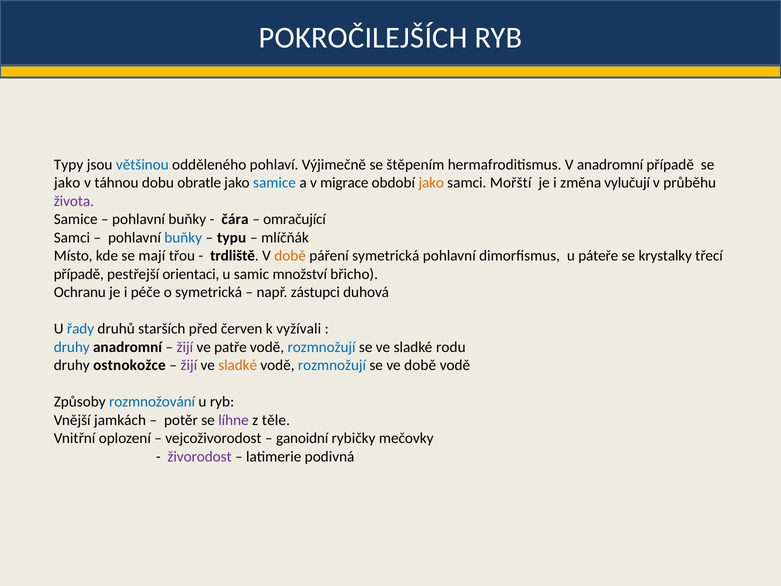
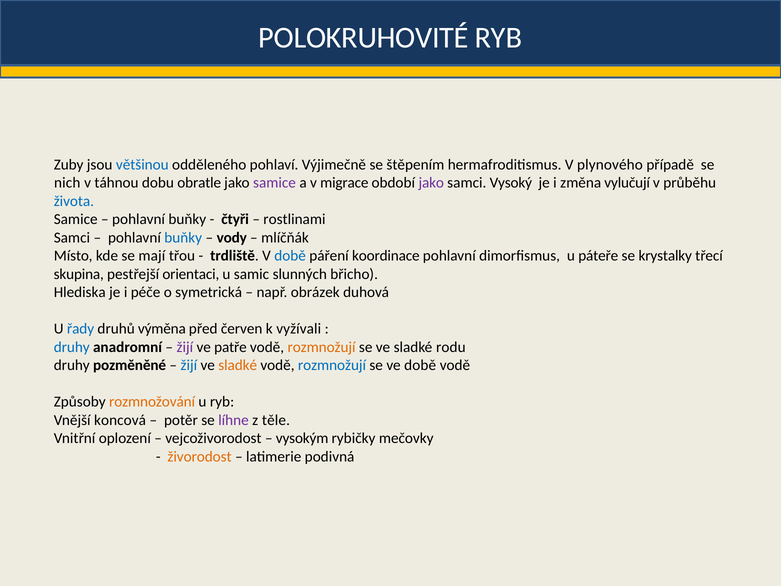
POKROČILEJŠÍCH: POKROČILEJŠÍCH -> POLOKRUHOVITÉ
Typy: Typy -> Zuby
V anadromní: anadromní -> plynového
jako at (67, 183): jako -> nich
samice at (275, 183) colour: blue -> purple
jako at (431, 183) colour: orange -> purple
Mořští: Mořští -> Vysoký
života colour: purple -> blue
čára: čára -> čtyři
omračující: omračující -> rostlinami
typu: typu -> vody
době at (290, 256) colour: orange -> blue
páření symetrická: symetrická -> koordinace
případě at (79, 274): případě -> skupina
množství: množství -> slunných
Ochranu: Ochranu -> Hlediska
zástupci: zástupci -> obrázek
starších: starších -> výměna
rozmnožují at (322, 347) colour: blue -> orange
ostnokožce: ostnokožce -> pozměněné
žijí at (189, 365) colour: purple -> blue
rozmnožování colour: blue -> orange
jamkách: jamkách -> koncová
ganoidní: ganoidní -> vysokým
živorodost colour: purple -> orange
